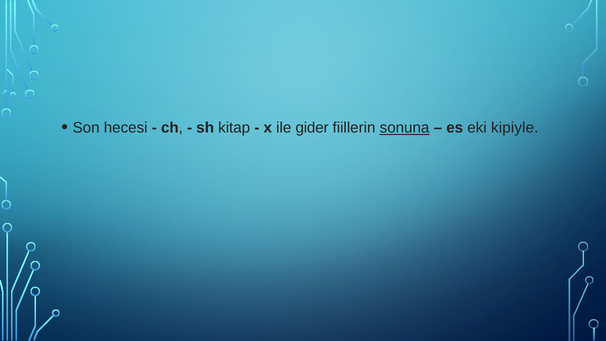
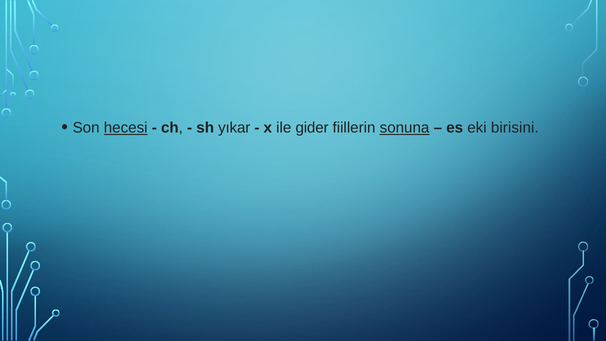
hecesi underline: none -> present
kitap: kitap -> yıkar
kipiyle: kipiyle -> birisini
